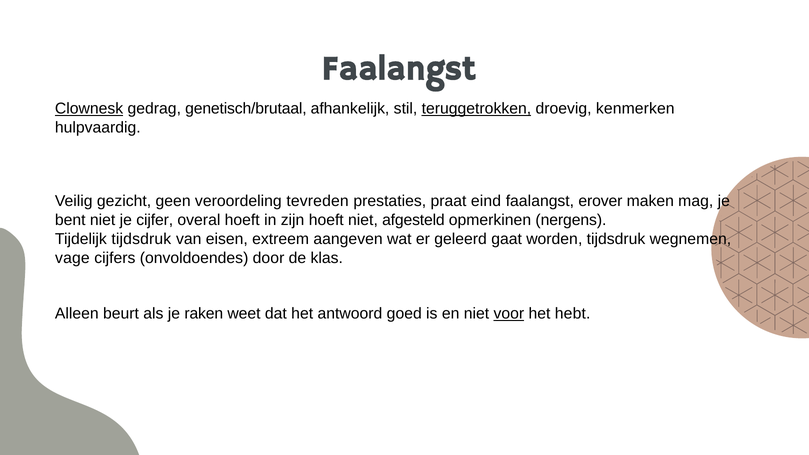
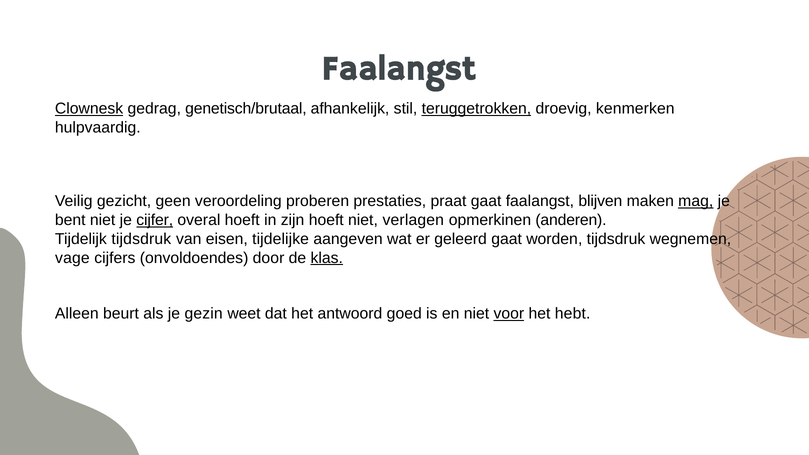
tevreden: tevreden -> proberen
praat eind: eind -> gaat
erover: erover -> blijven
mag underline: none -> present
cijfer underline: none -> present
afgesteld: afgesteld -> verlagen
nergens: nergens -> anderen
extreem: extreem -> tijdelijke
klas underline: none -> present
raken: raken -> gezin
